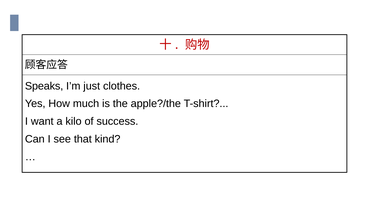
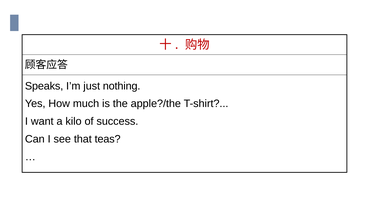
clothes: clothes -> nothing
kind: kind -> teas
